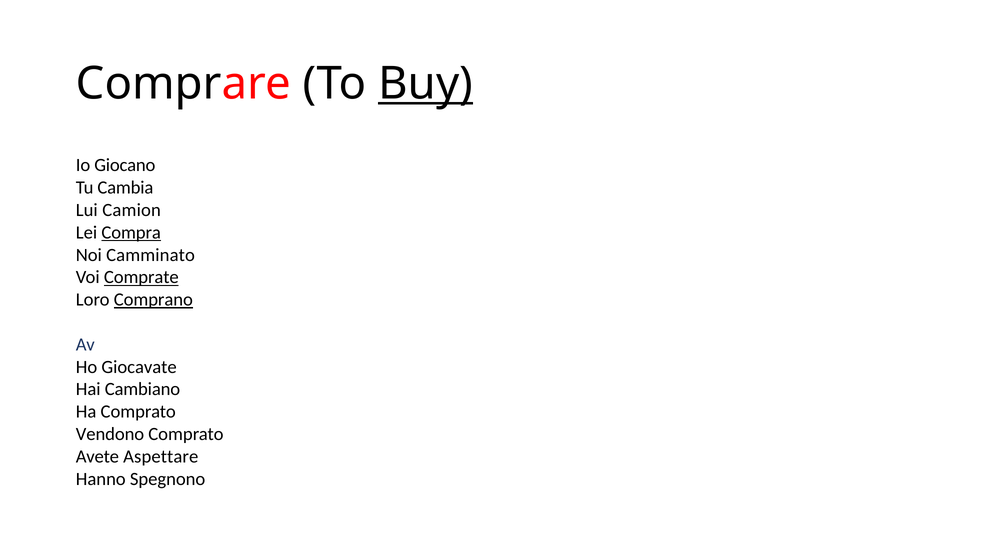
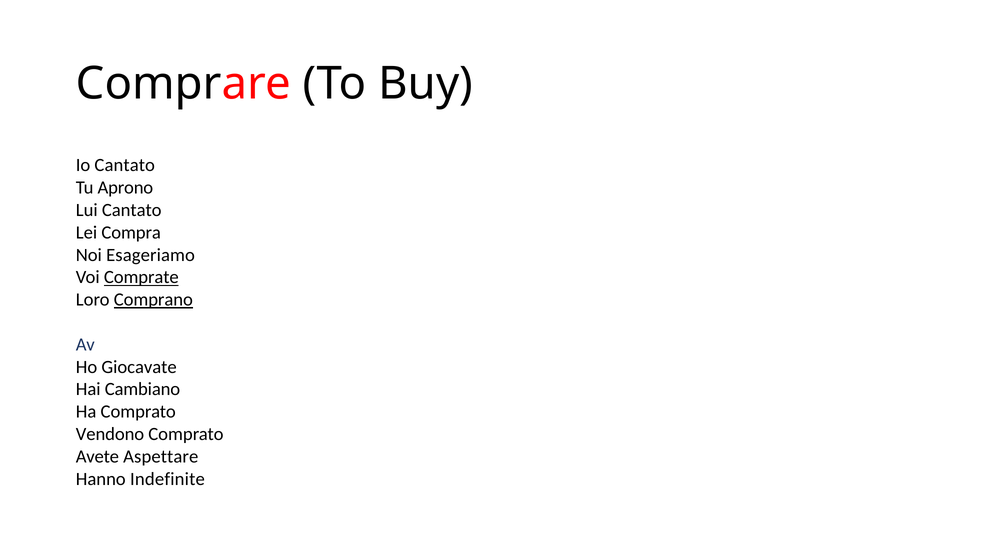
Buy underline: present -> none
Io Giocano: Giocano -> Cantato
Cambia: Cambia -> Aprono
Lui Camion: Camion -> Cantato
Compra underline: present -> none
Camminato: Camminato -> Esageriamo
Spegnono: Spegnono -> Indefinite
